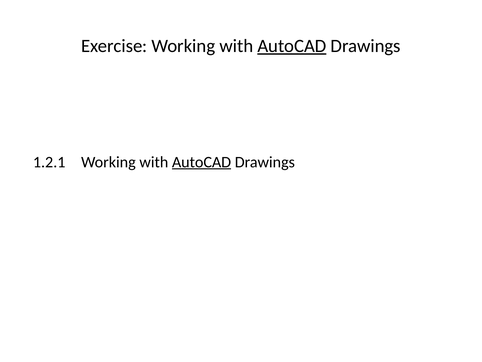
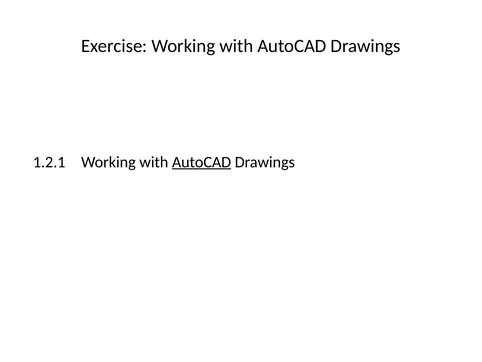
AutoCAD at (292, 46) underline: present -> none
